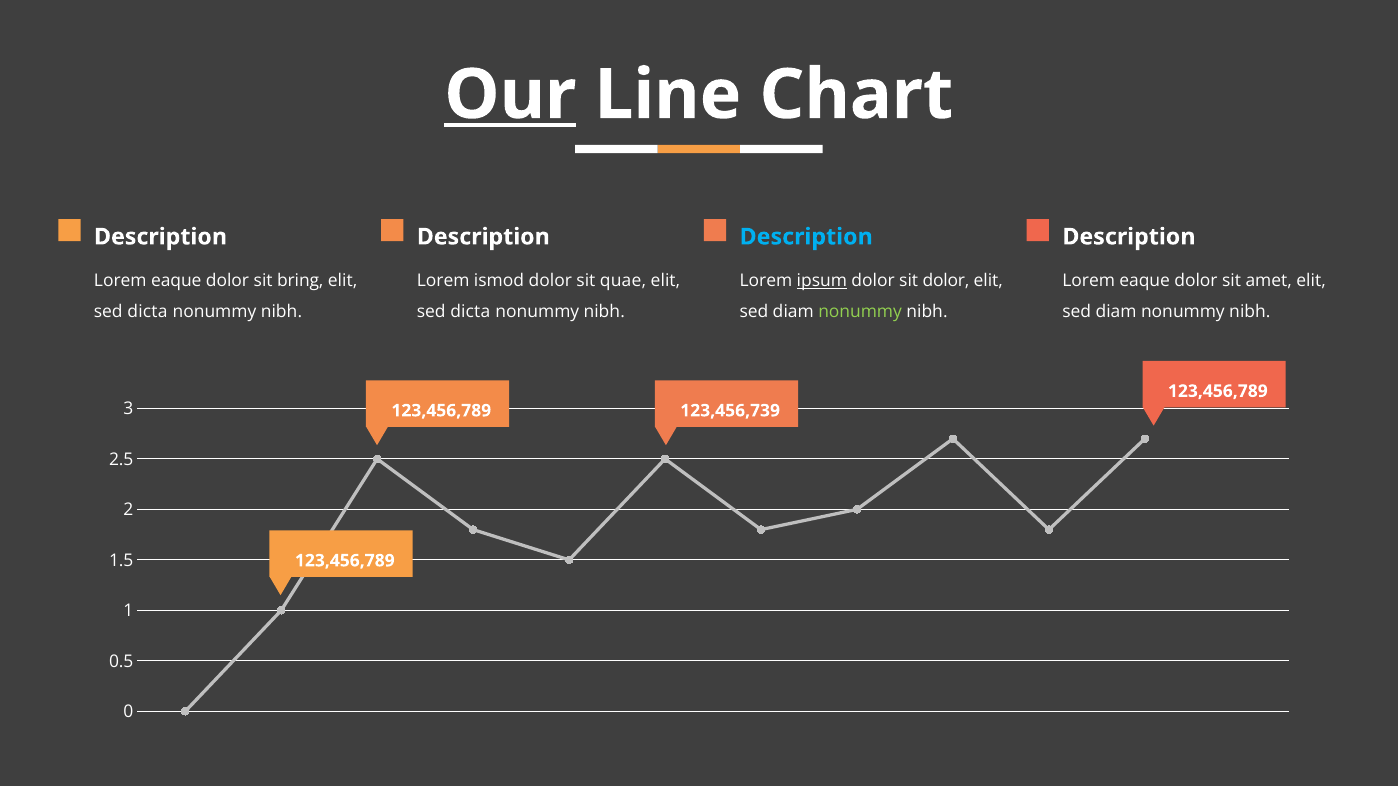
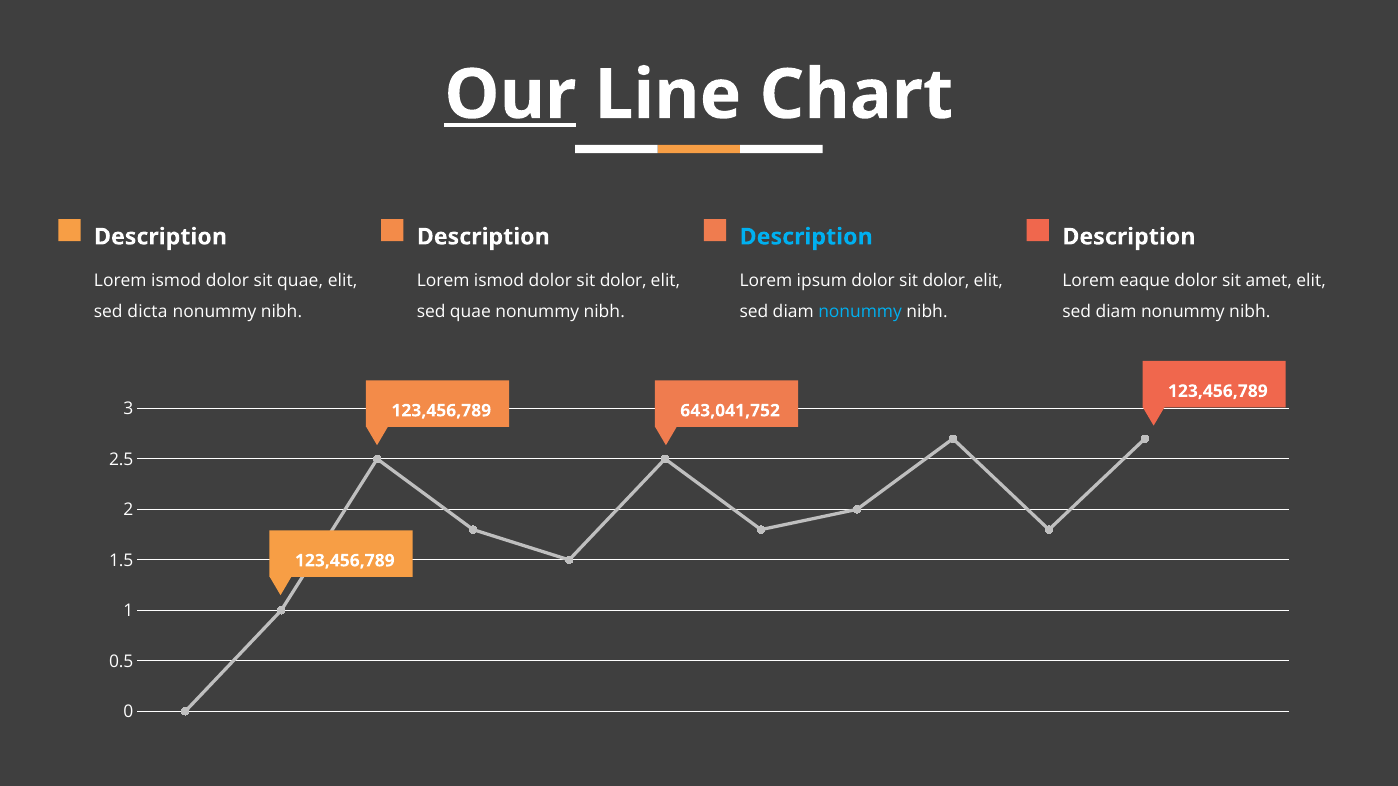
eaque at (176, 281): eaque -> ismod
sit bring: bring -> quae
quae at (623, 281): quae -> dolor
ipsum underline: present -> none
dicta at (470, 312): dicta -> quae
nonummy at (860, 312) colour: light green -> light blue
123,456,739: 123,456,739 -> 643,041,752
